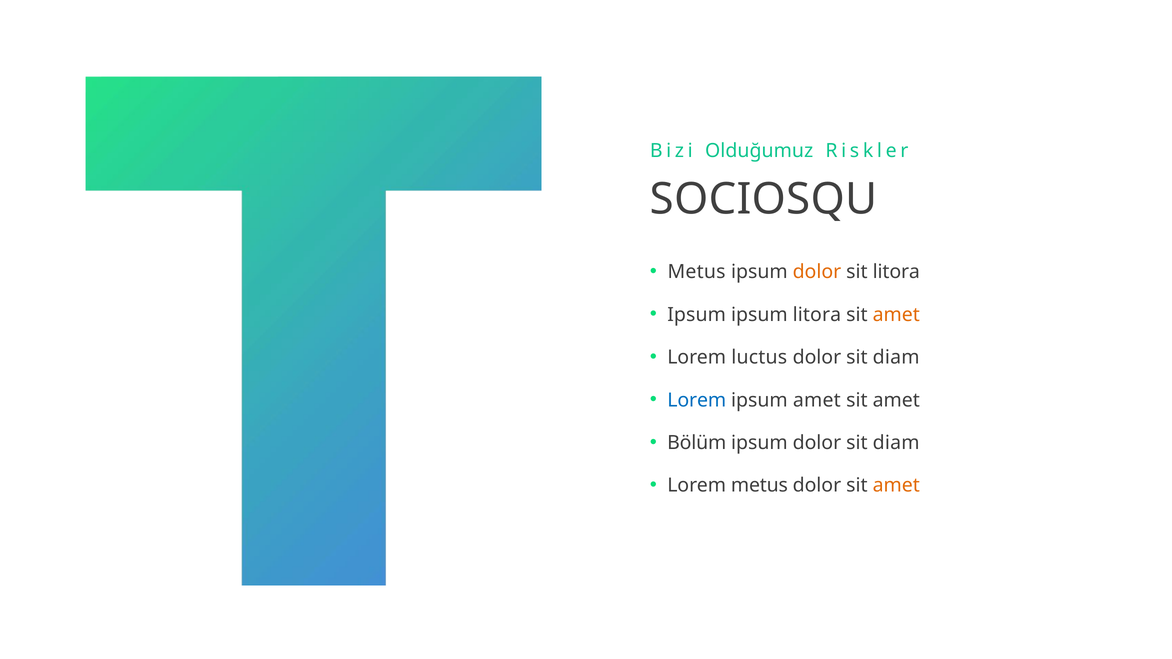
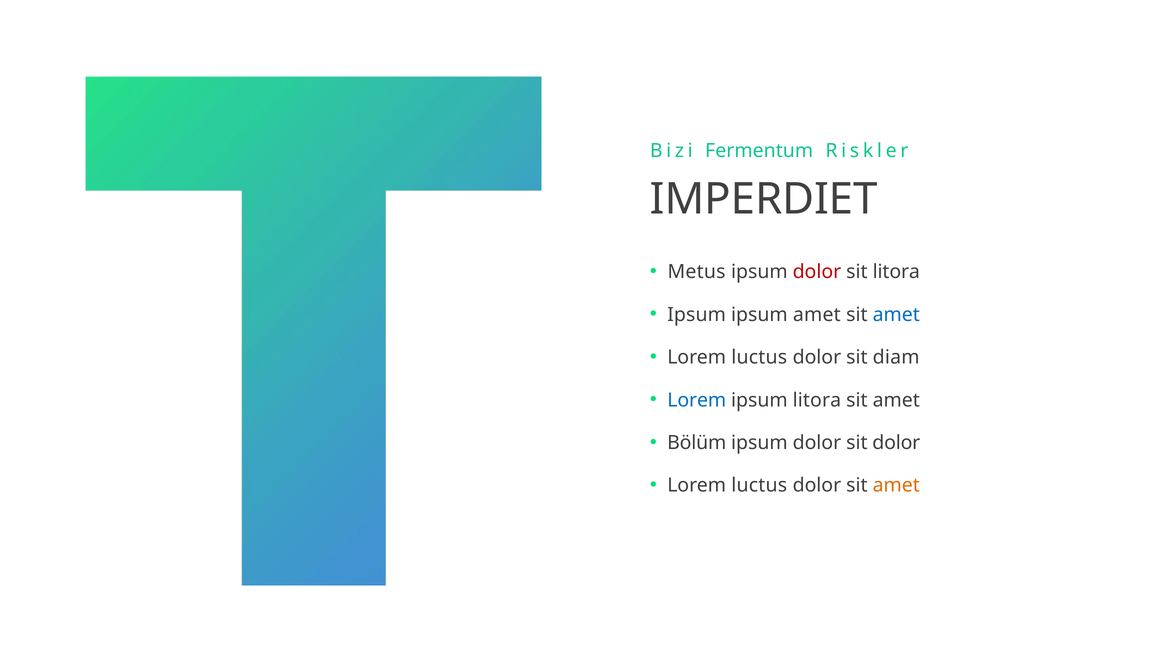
Olduğumuz: Olduğumuz -> Fermentum
SOCIOSQU: SOCIOSQU -> IMPERDIET
dolor at (817, 272) colour: orange -> red
ipsum litora: litora -> amet
amet at (896, 315) colour: orange -> blue
ipsum amet: amet -> litora
ipsum dolor sit diam: diam -> dolor
metus at (759, 486): metus -> luctus
